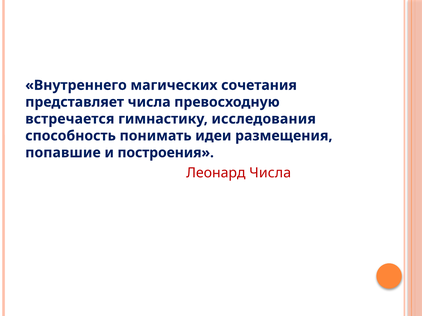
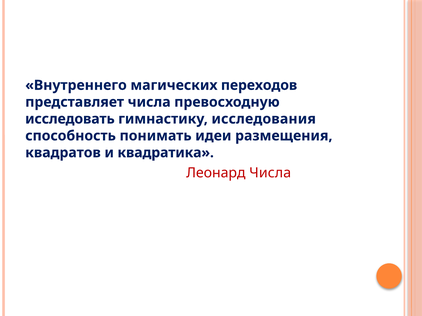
сочетания: сочетания -> переходов
встречается: встречается -> исследовать
попавшие: попавшие -> квадратов
построения: построения -> квадратика
